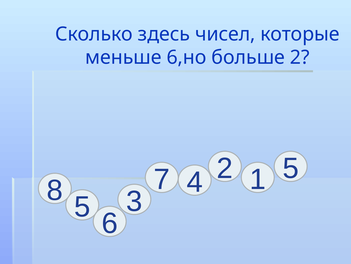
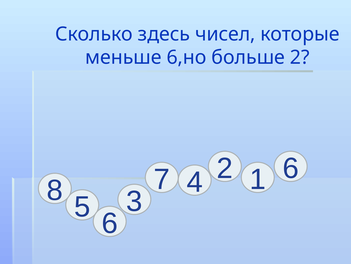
2 5: 5 -> 6
